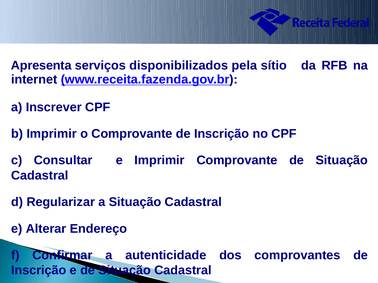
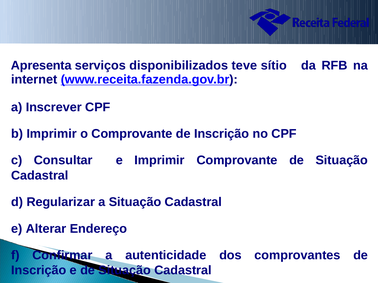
pela: pela -> teve
